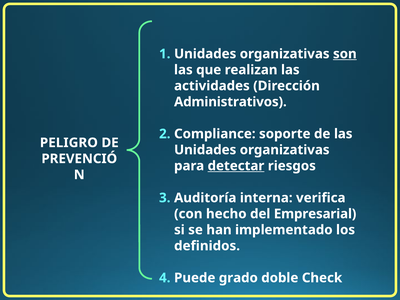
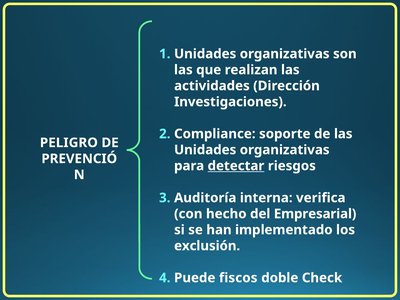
son underline: present -> none
Administrativos: Administrativos -> Investigaciones
definidos: definidos -> exclusión
grado: grado -> fiscos
